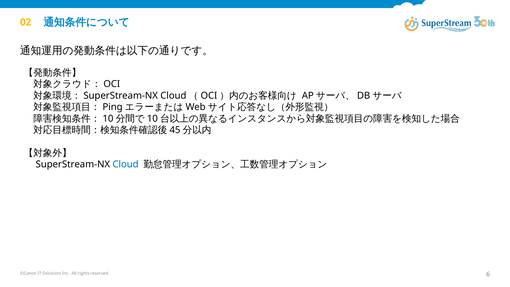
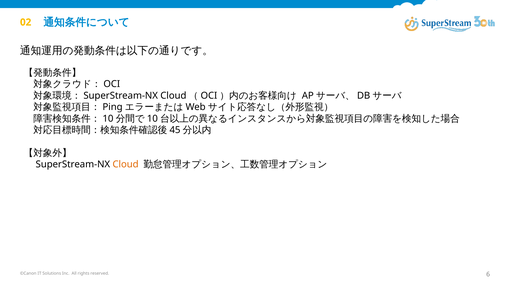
Cloud colour: blue -> orange
